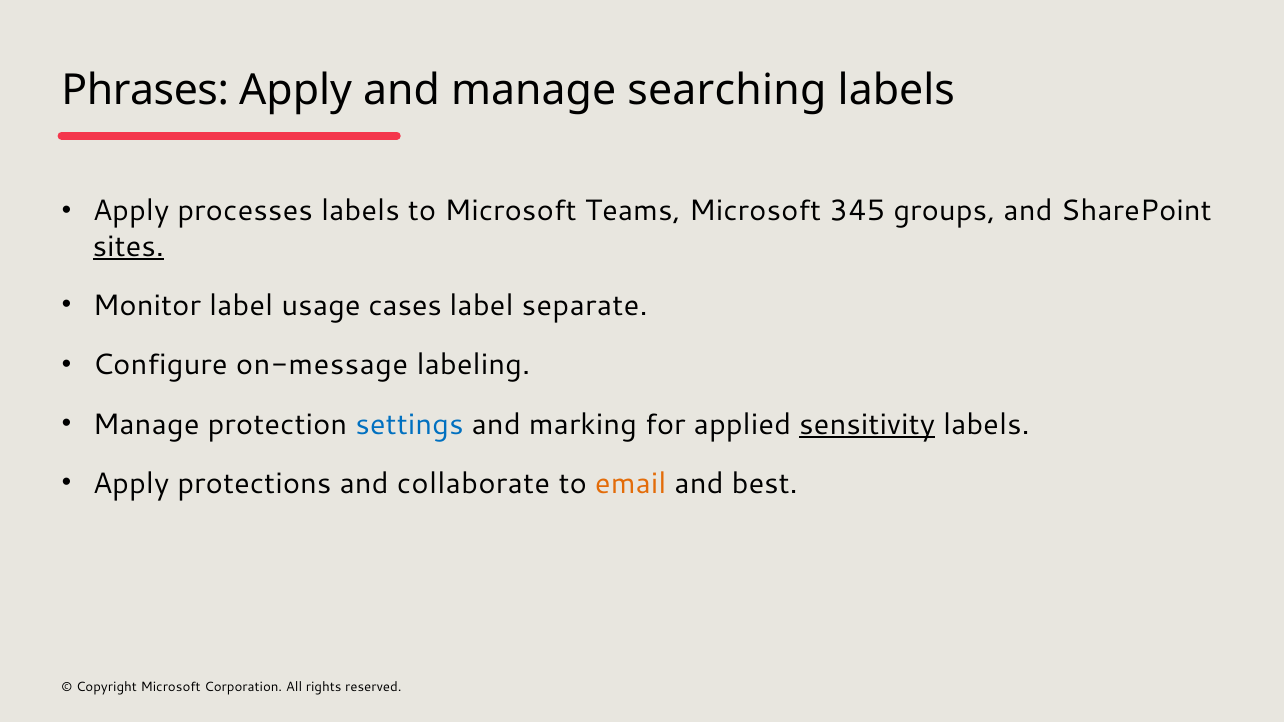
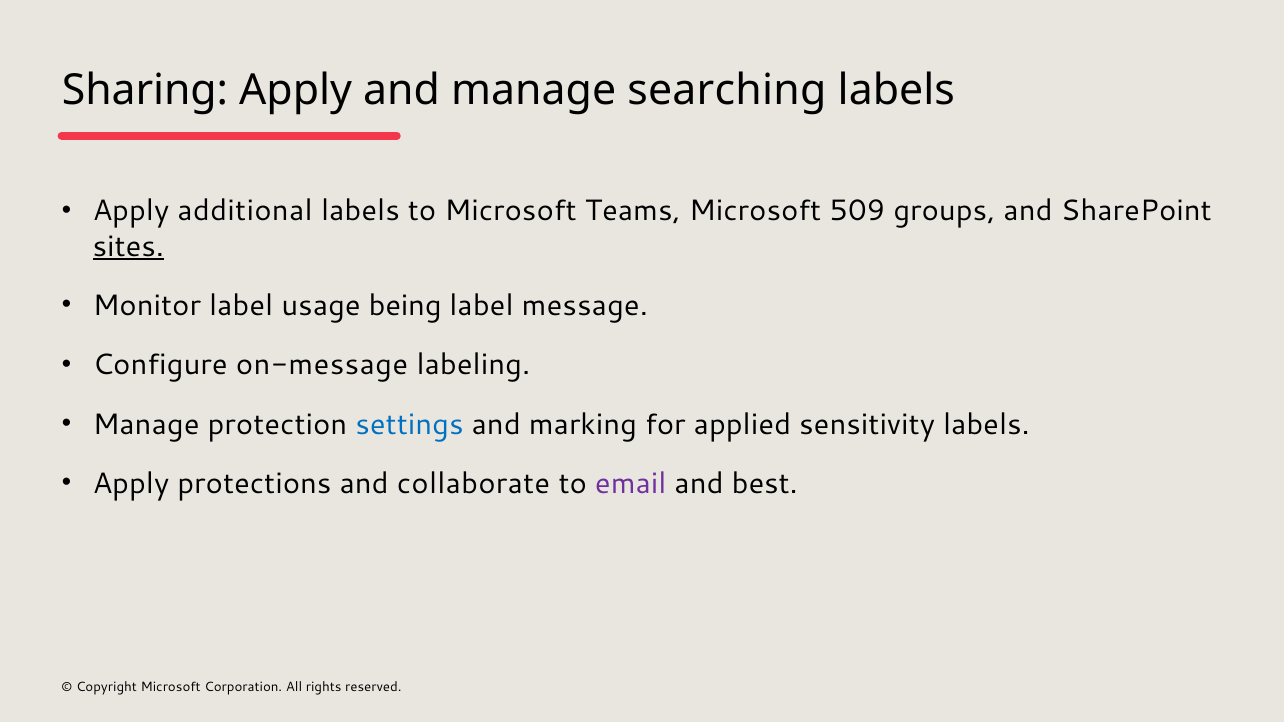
Phrases: Phrases -> Sharing
processes: processes -> additional
345: 345 -> 509
cases: cases -> being
separate: separate -> message
sensitivity underline: present -> none
email colour: orange -> purple
